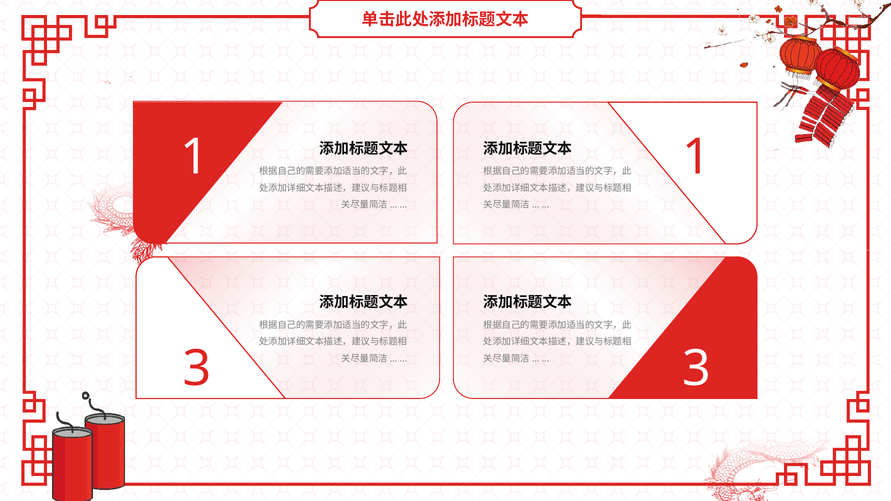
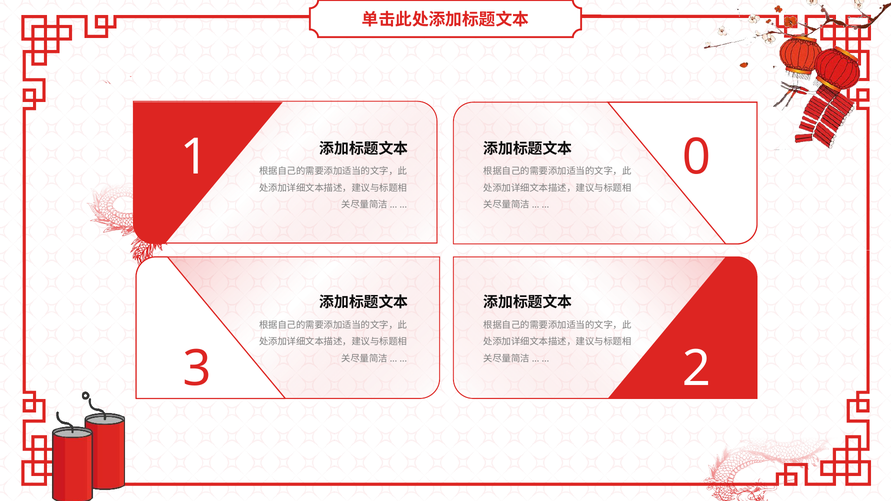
1 1: 1 -> 0
3 3: 3 -> 2
